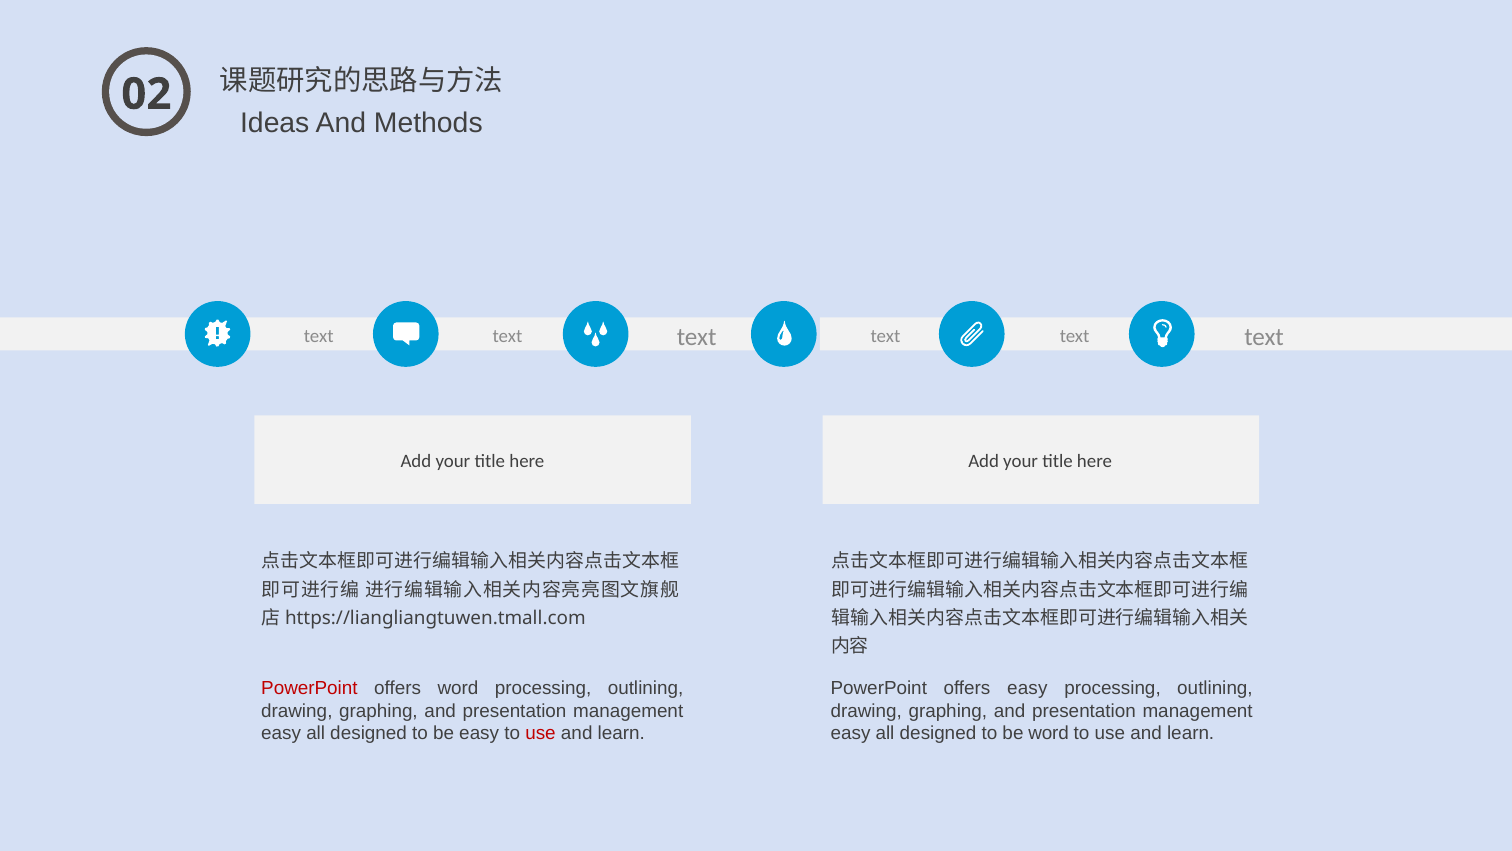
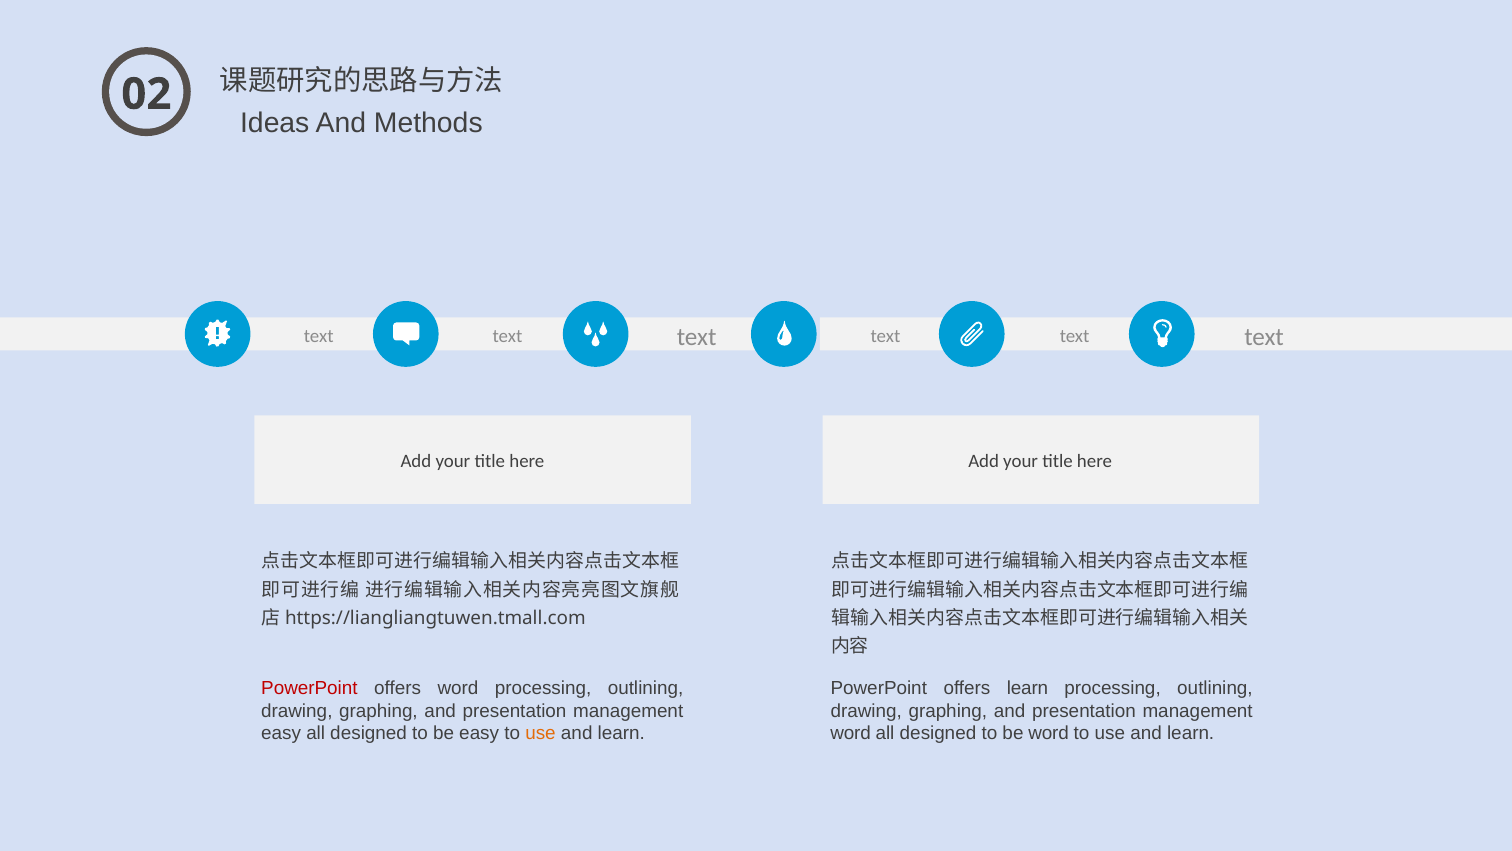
offers easy: easy -> learn
use at (540, 733) colour: red -> orange
easy at (851, 733): easy -> word
